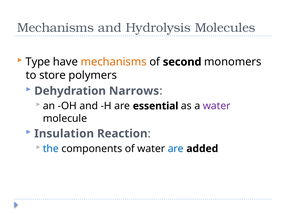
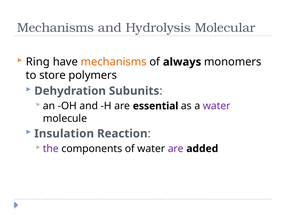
Molecules: Molecules -> Molecular
Type: Type -> Ring
second: second -> always
Narrows: Narrows -> Subunits
the colour: blue -> purple
are at (176, 148) colour: blue -> purple
